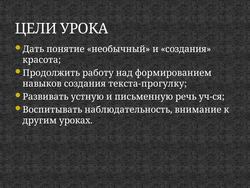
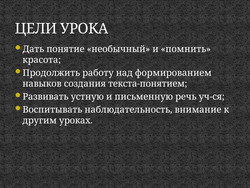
и создания: создания -> помнить
текста-прогулку: текста-прогулку -> текста-понятием
